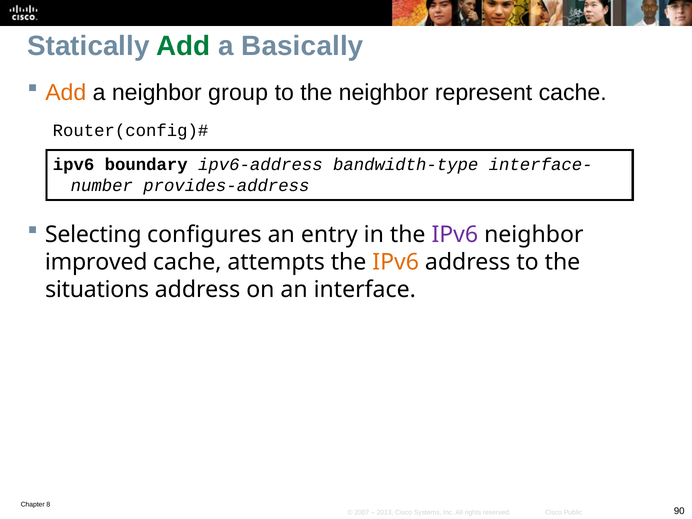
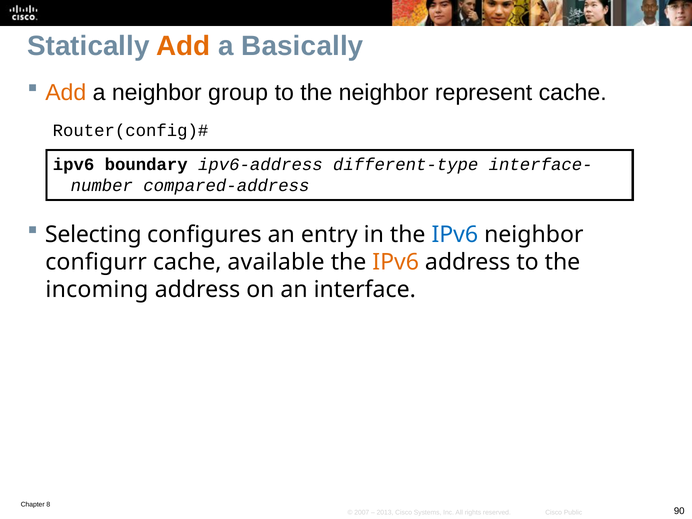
Add at (183, 46) colour: green -> orange
bandwidth-type: bandwidth-type -> different-type
provides-address: provides-address -> compared-address
IPv6 at (455, 234) colour: purple -> blue
improved: improved -> configurr
attempts: attempts -> available
situations: situations -> incoming
